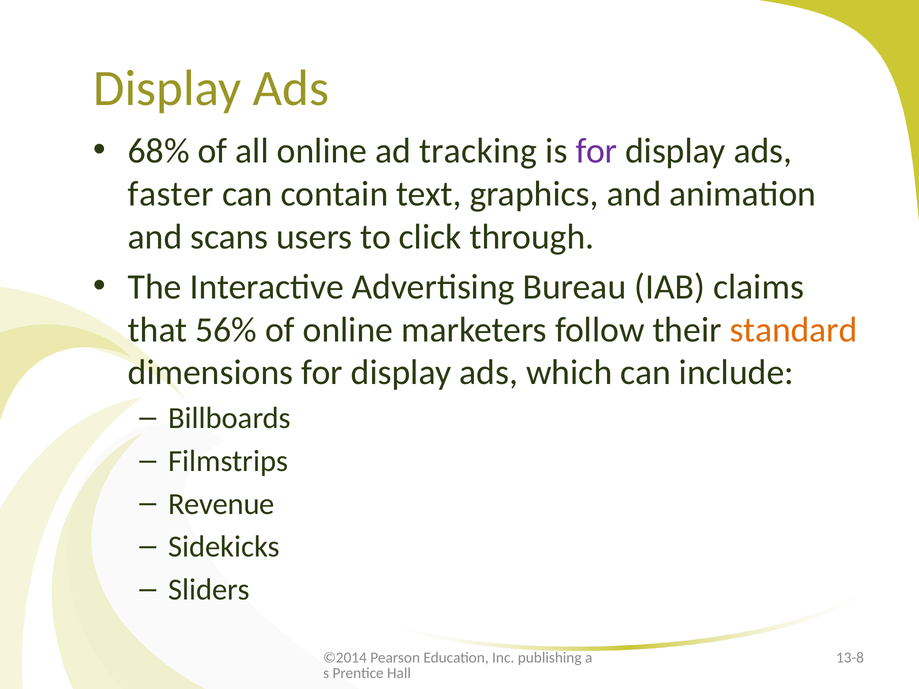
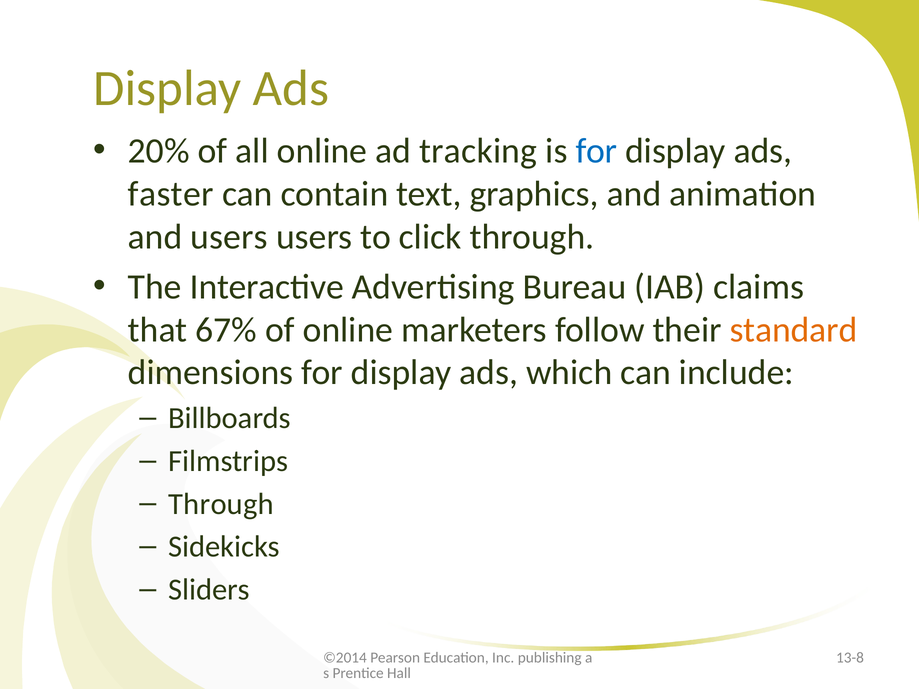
68%: 68% -> 20%
for at (596, 151) colour: purple -> blue
and scans: scans -> users
56%: 56% -> 67%
Revenue at (221, 504): Revenue -> Through
